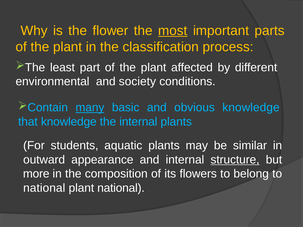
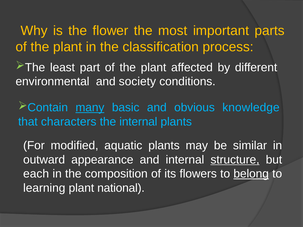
most underline: present -> none
that knowledge: knowledge -> characters
students: students -> modified
more: more -> each
belong underline: none -> present
national at (44, 188): national -> learning
